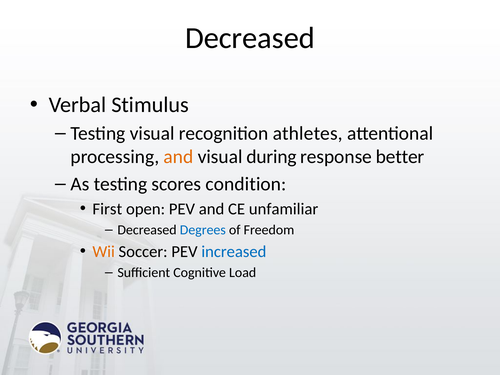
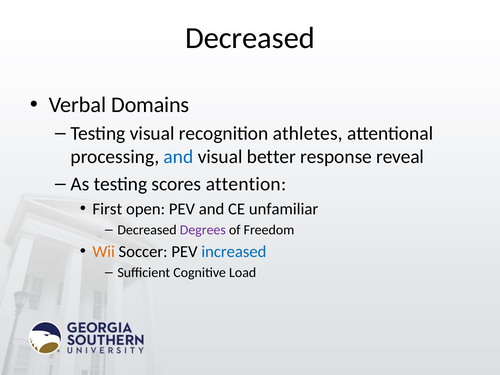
Stimulus: Stimulus -> Domains
and at (179, 157) colour: orange -> blue
during: during -> better
better: better -> reveal
condition: condition -> attention
Degrees colour: blue -> purple
